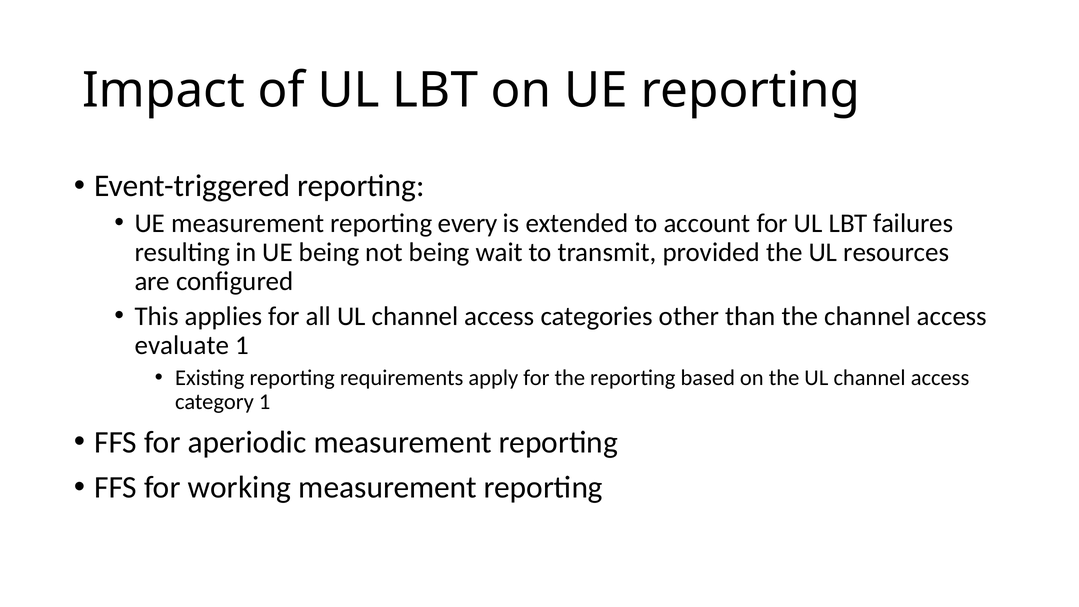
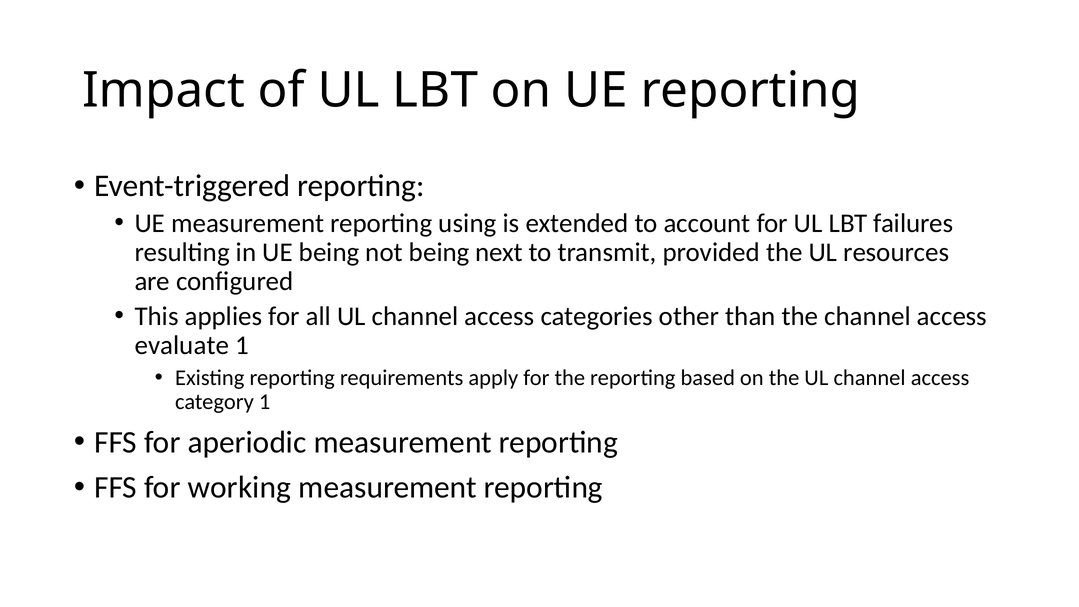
every: every -> using
wait: wait -> next
